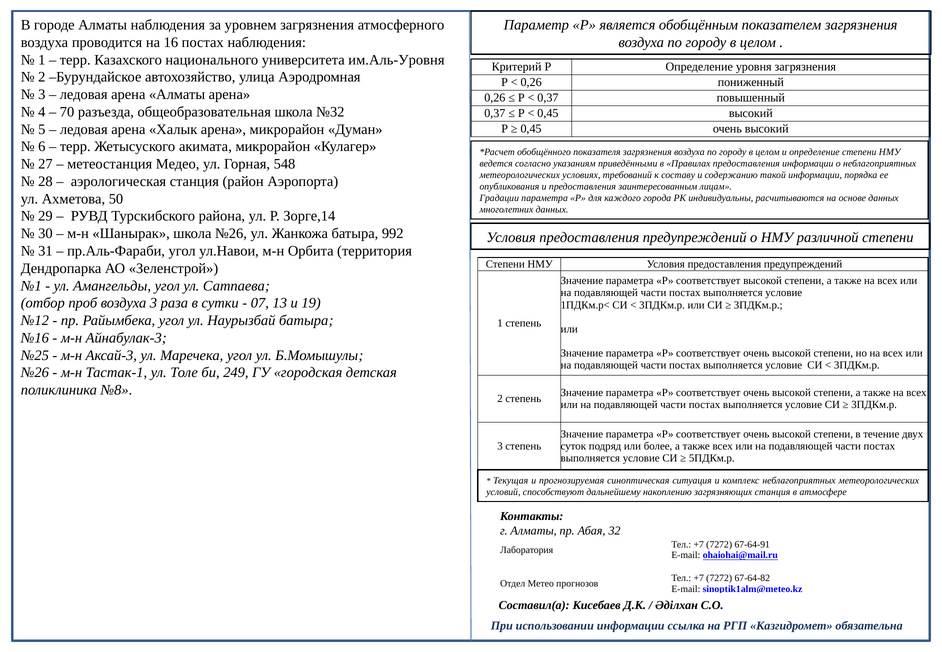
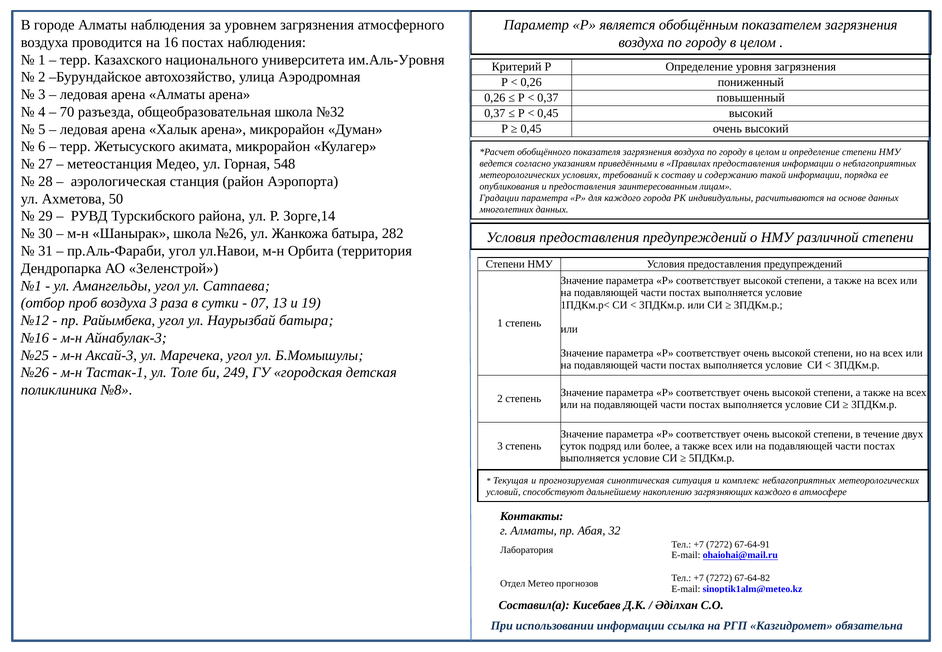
992: 992 -> 282
загрязняющих станция: станция -> каждого
